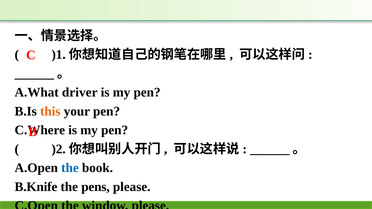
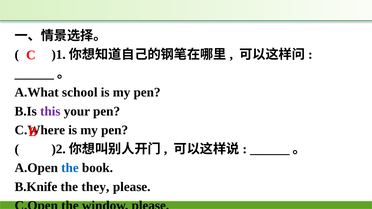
driver: driver -> school
this colour: orange -> purple
pens: pens -> they
